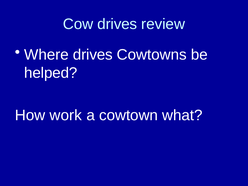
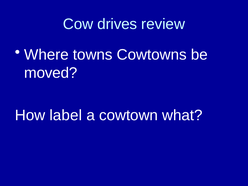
Where drives: drives -> towns
helped: helped -> moved
work: work -> label
